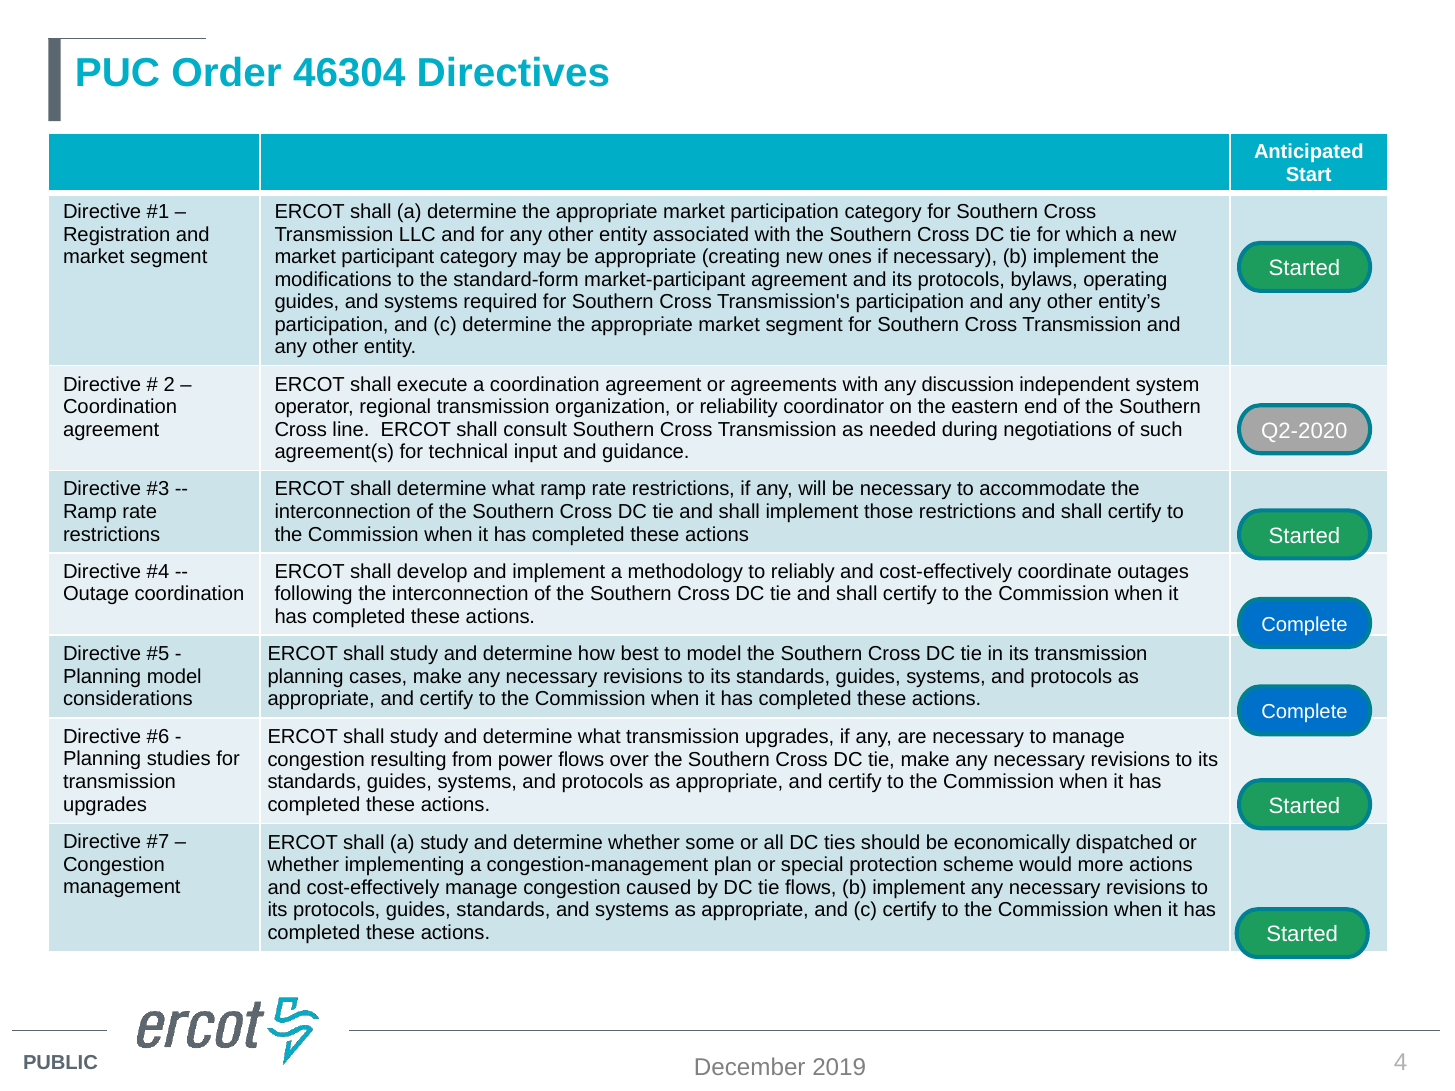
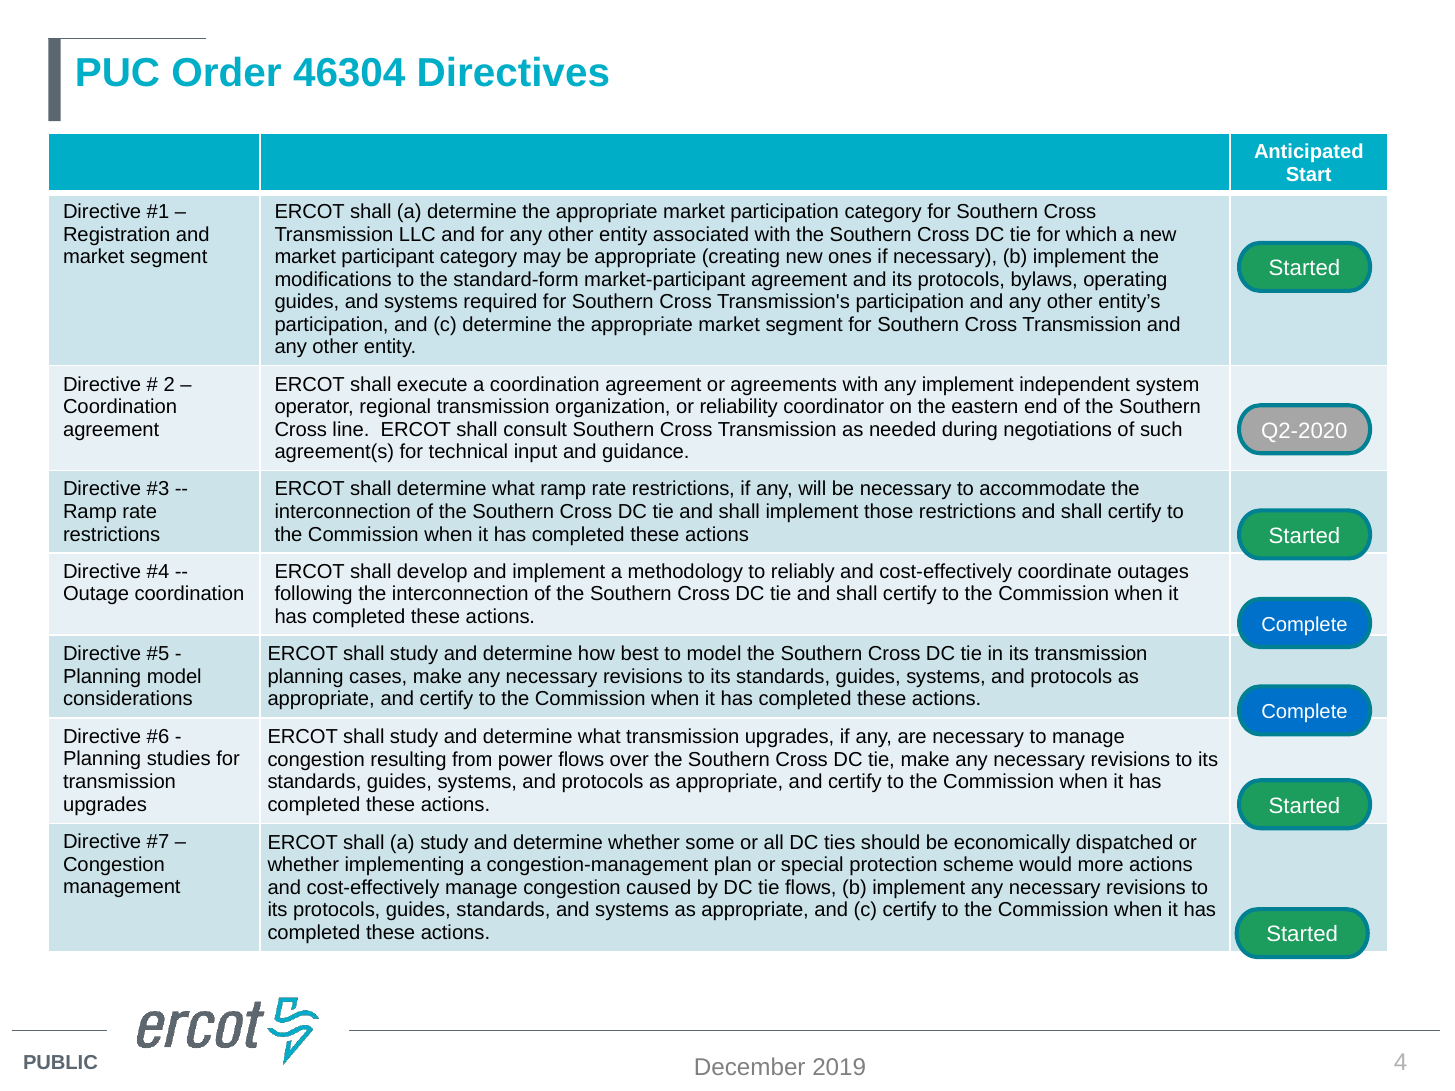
any discussion: discussion -> implement
